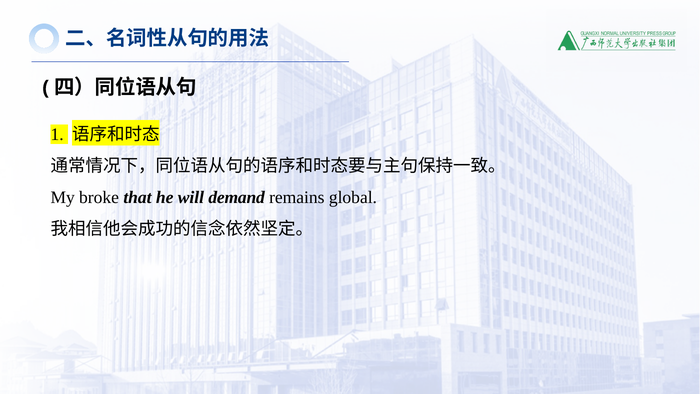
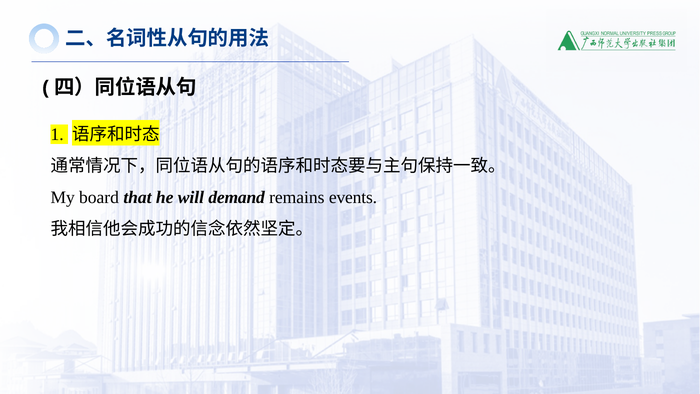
broke: broke -> board
global: global -> events
